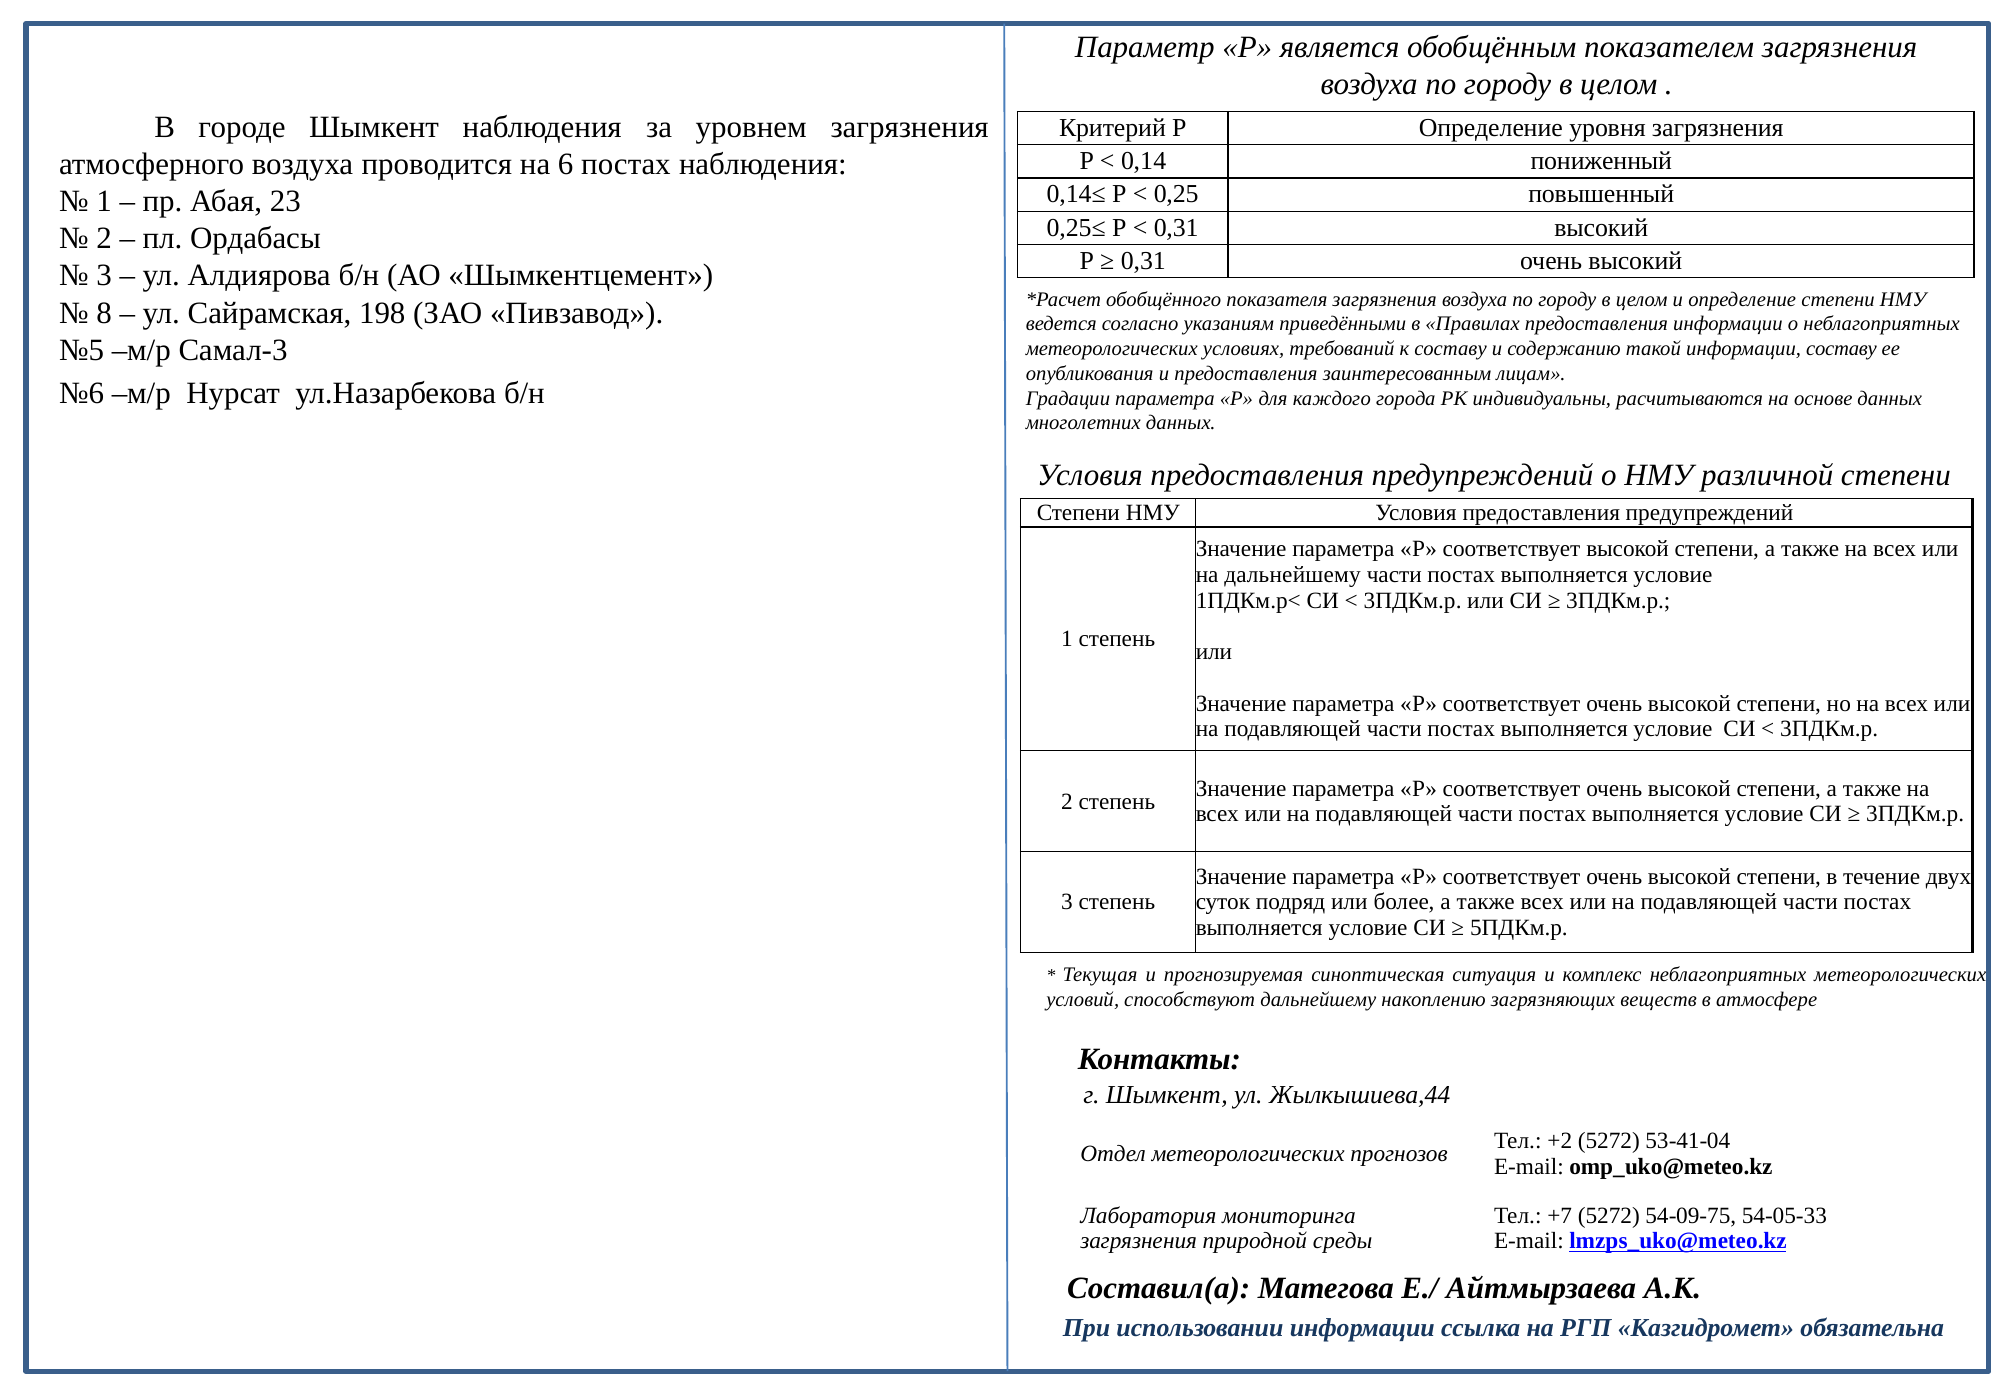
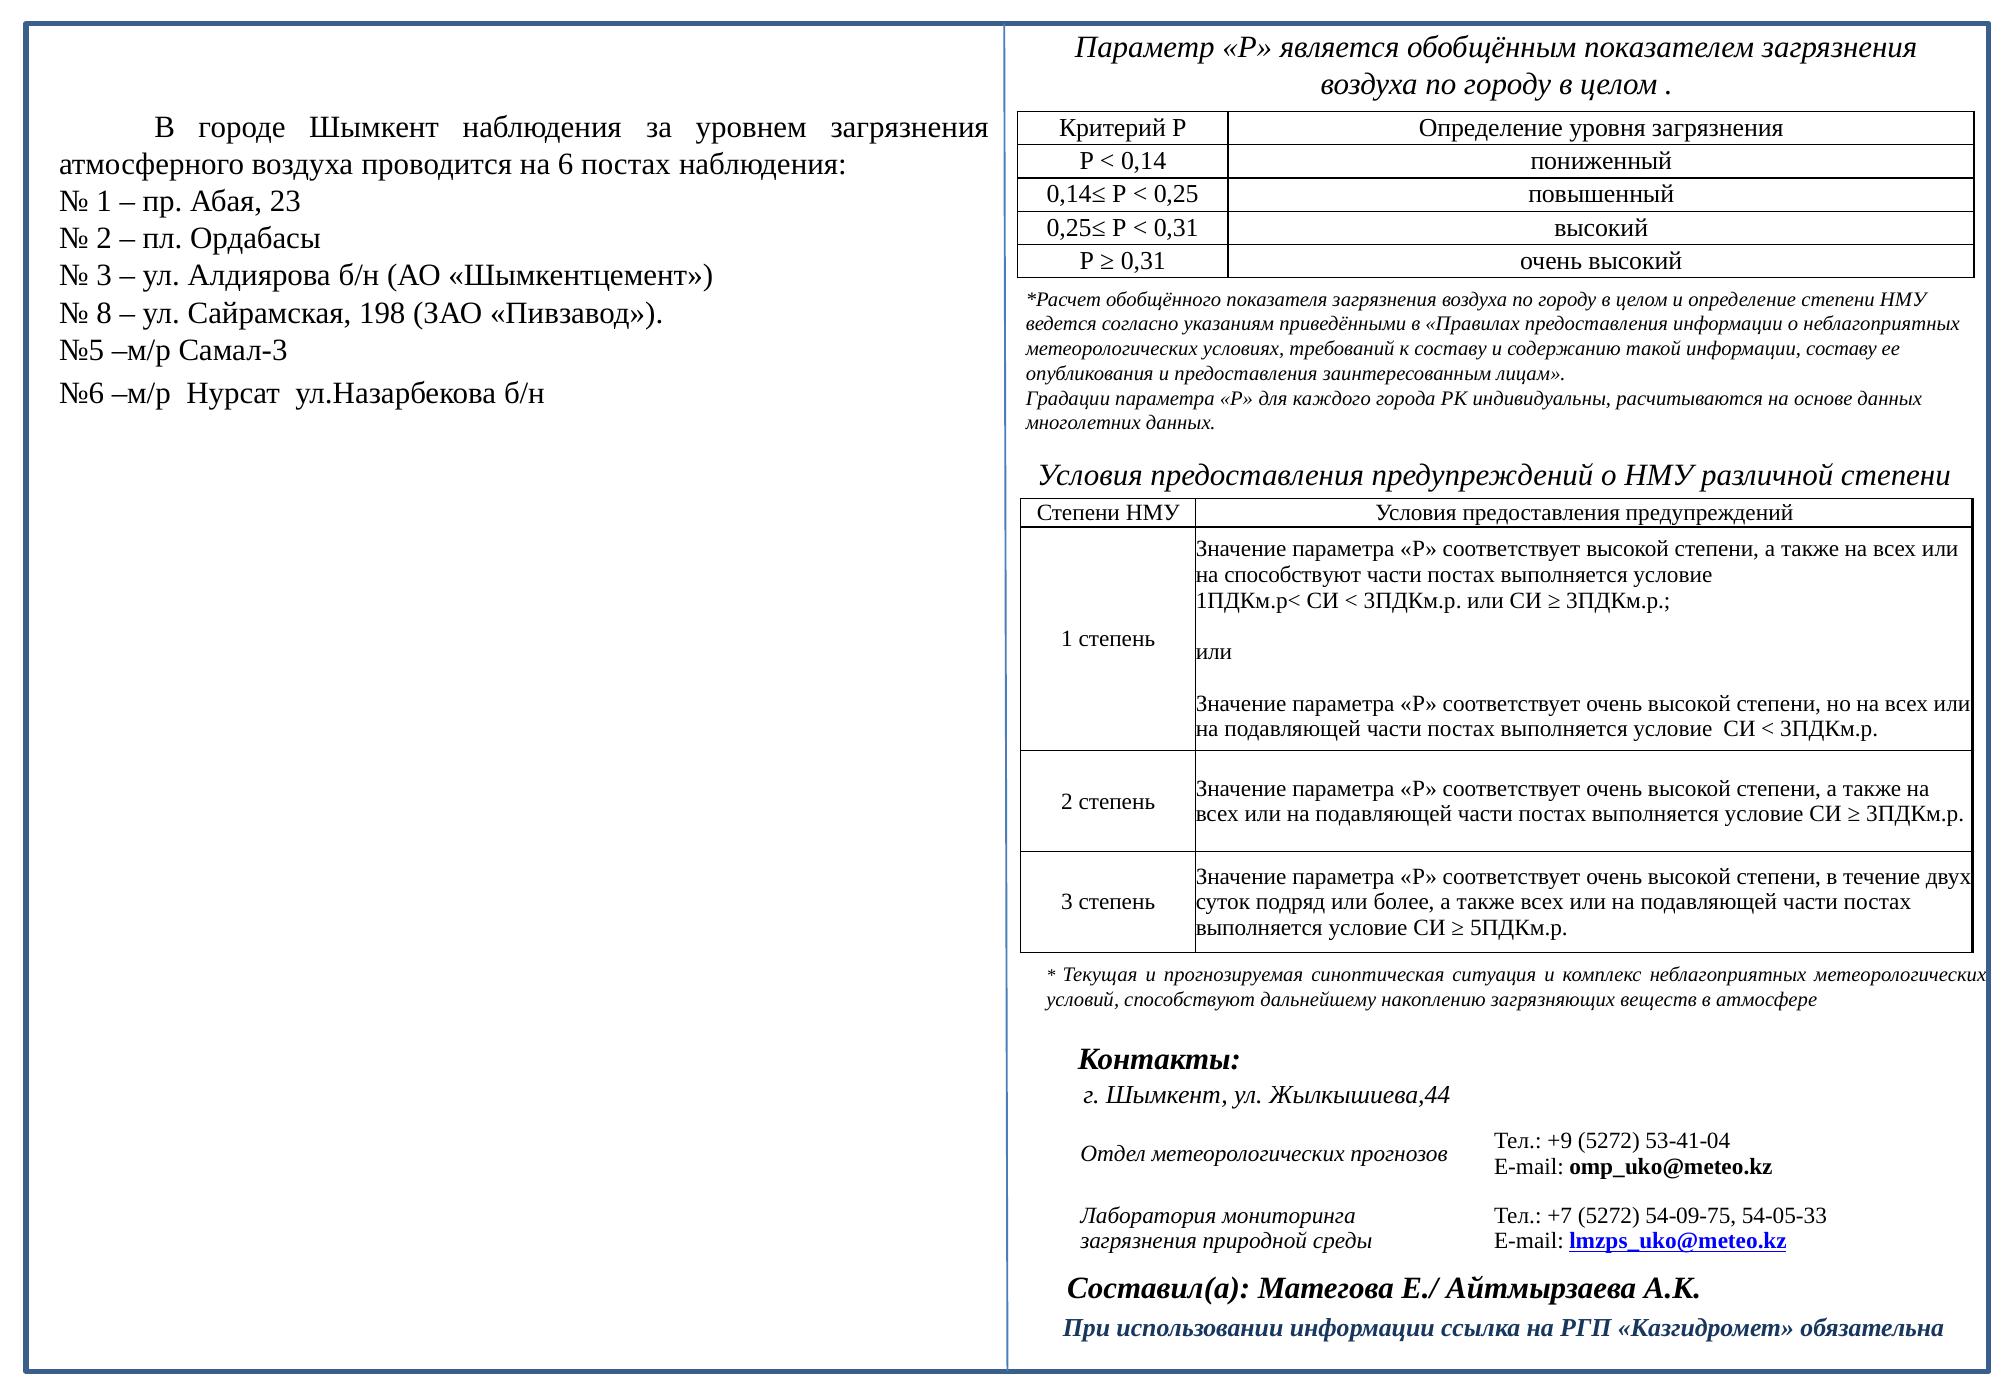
на дальнейшему: дальнейшему -> способствуют
+2: +2 -> +9
